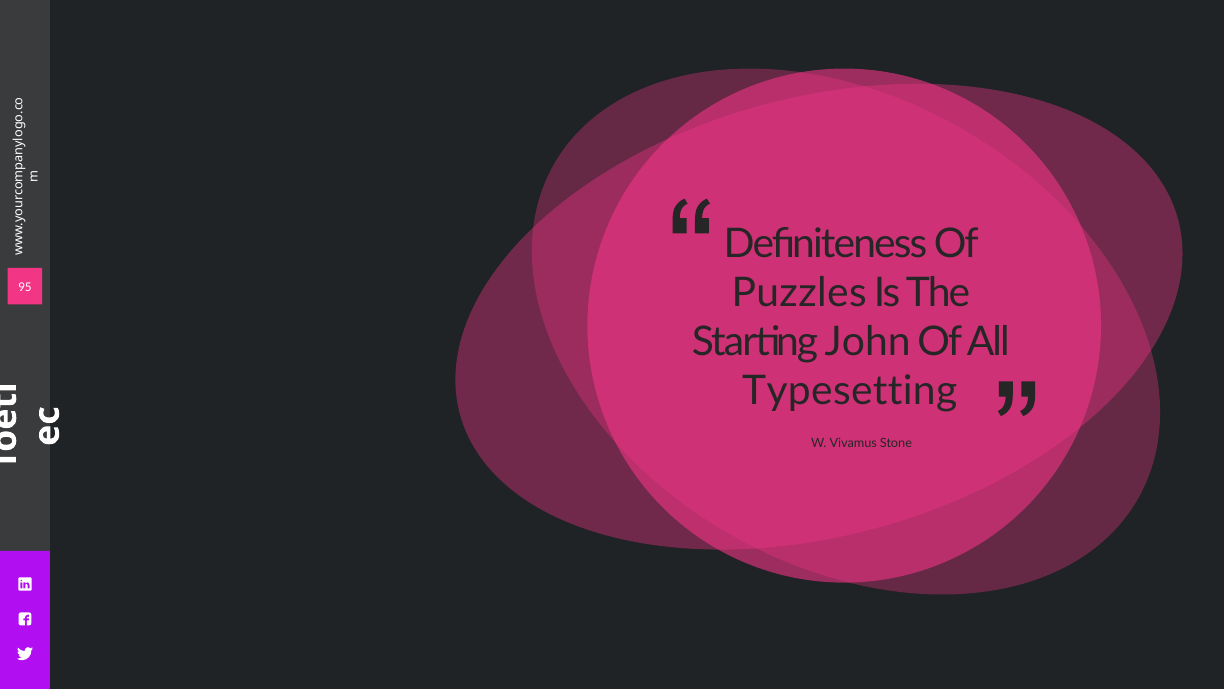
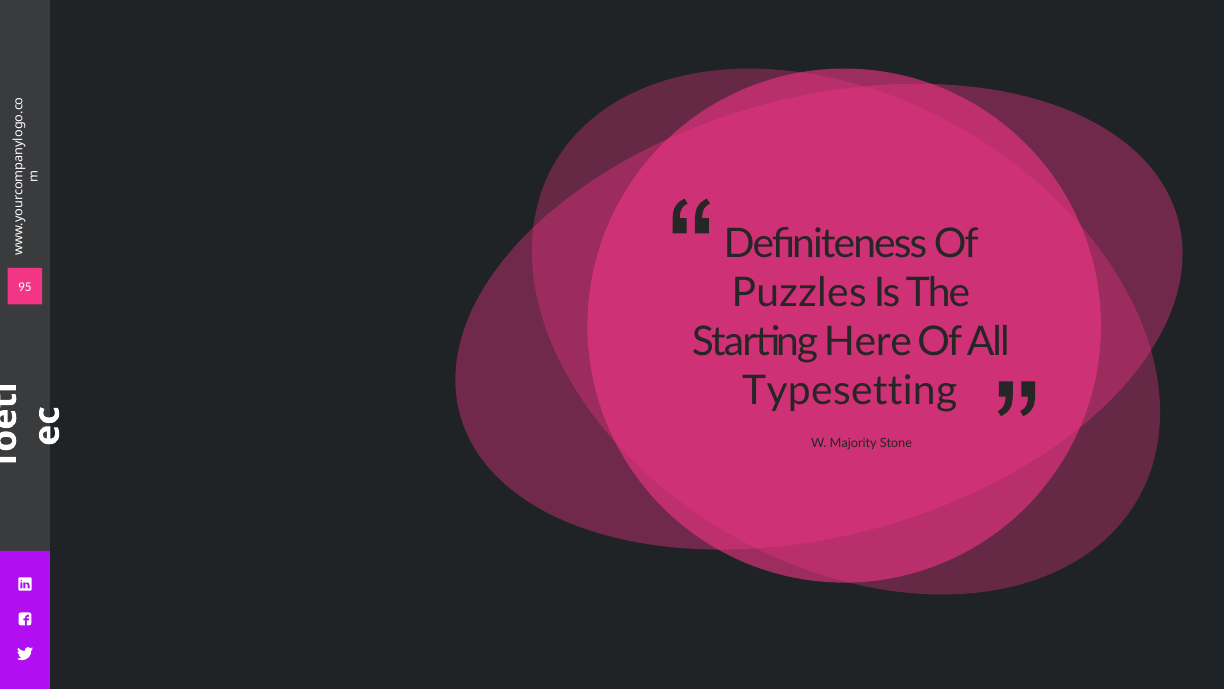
John: John -> Here
Vivamus: Vivamus -> Majority
